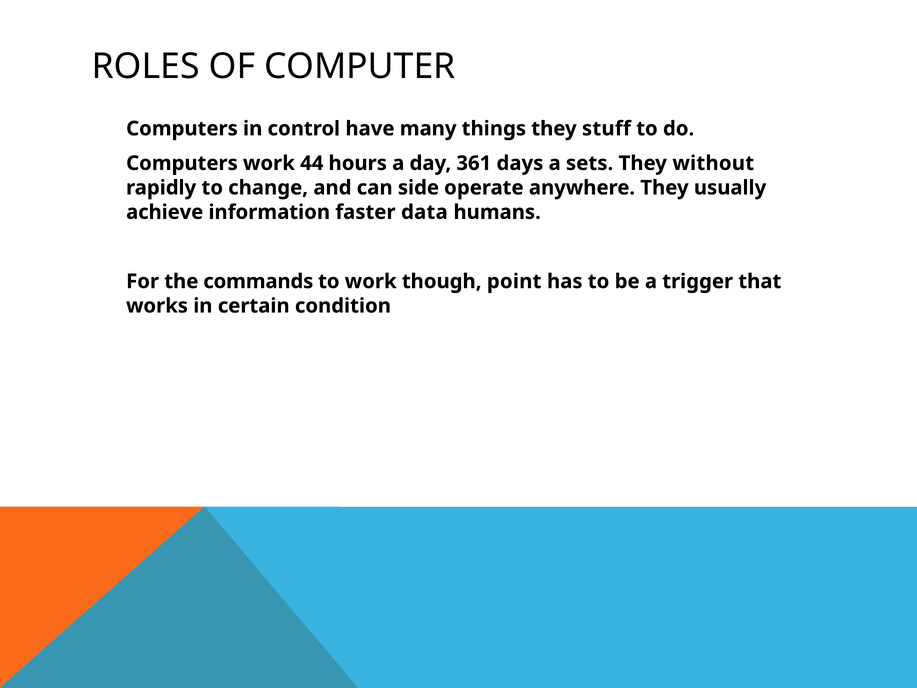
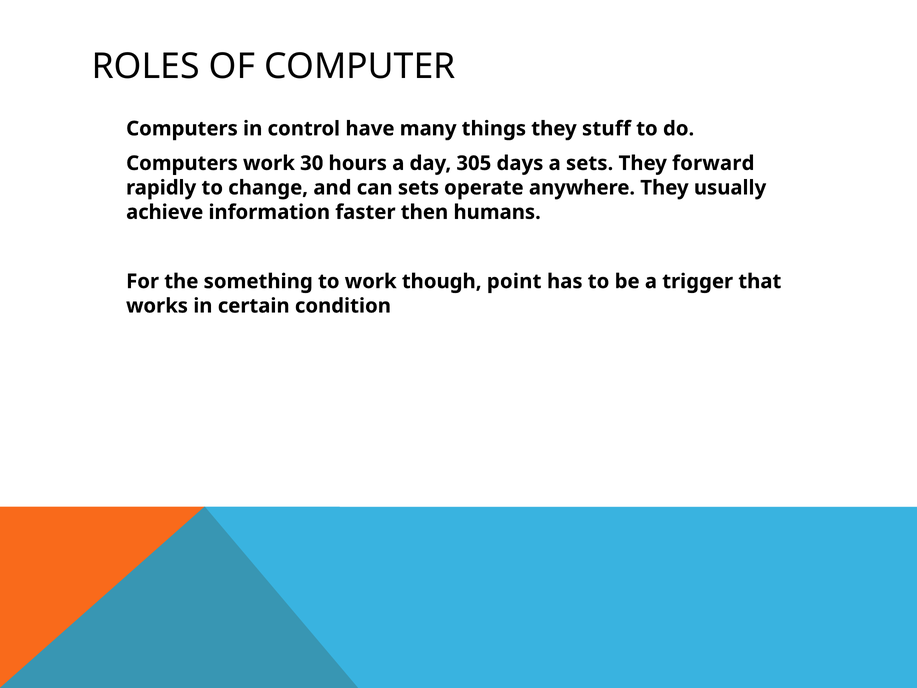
44: 44 -> 30
361: 361 -> 305
without: without -> forward
can side: side -> sets
data: data -> then
commands: commands -> something
